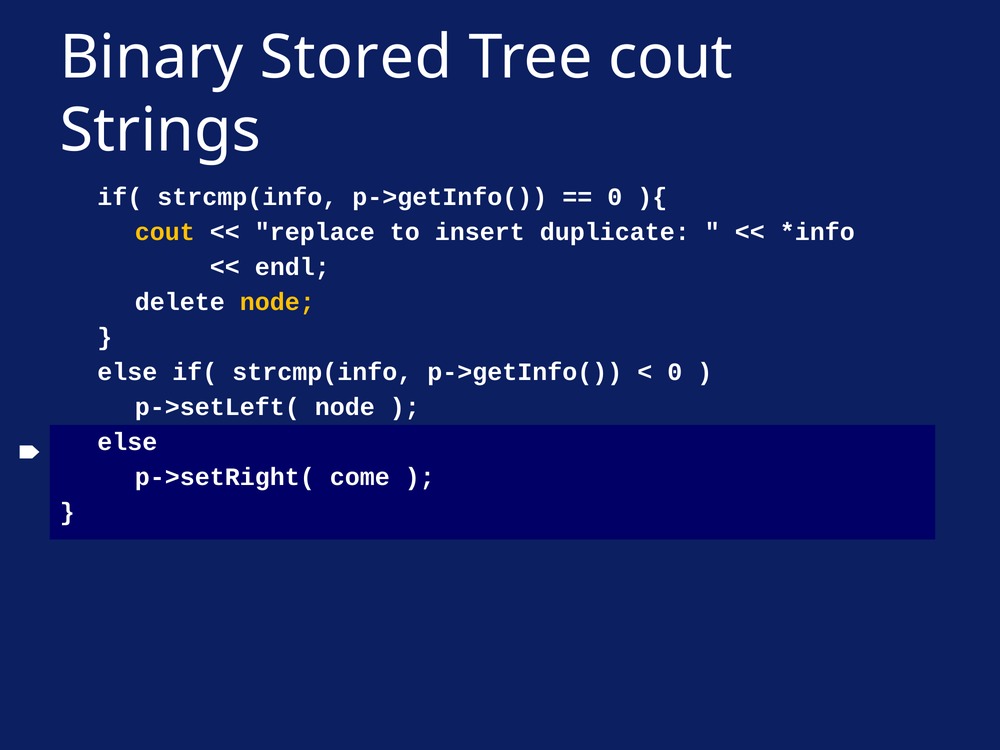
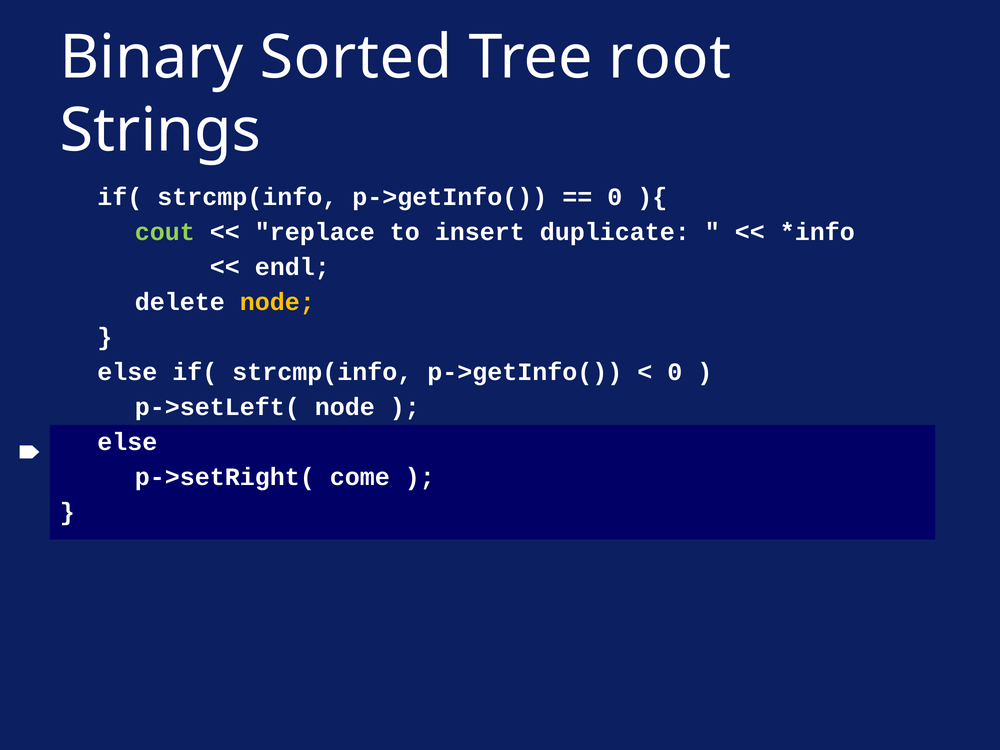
Stored: Stored -> Sorted
Tree cout: cout -> root
cout at (165, 232) colour: yellow -> light green
